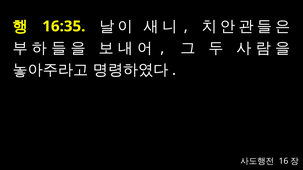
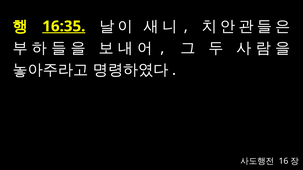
16:35 underline: none -> present
